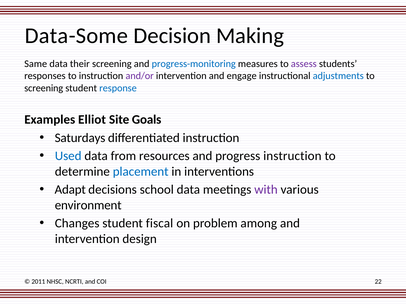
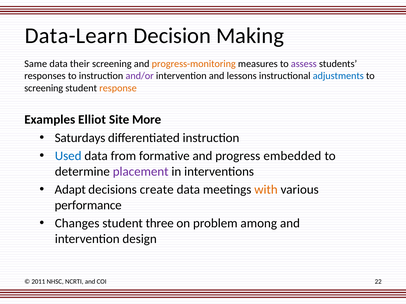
Data-Some: Data-Some -> Data-Learn
progress-monitoring colour: blue -> orange
engage: engage -> lessons
response colour: blue -> orange
Goals: Goals -> More
resources: resources -> formative
progress instruction: instruction -> embedded
placement colour: blue -> purple
school: school -> create
with colour: purple -> orange
environment: environment -> performance
fiscal: fiscal -> three
